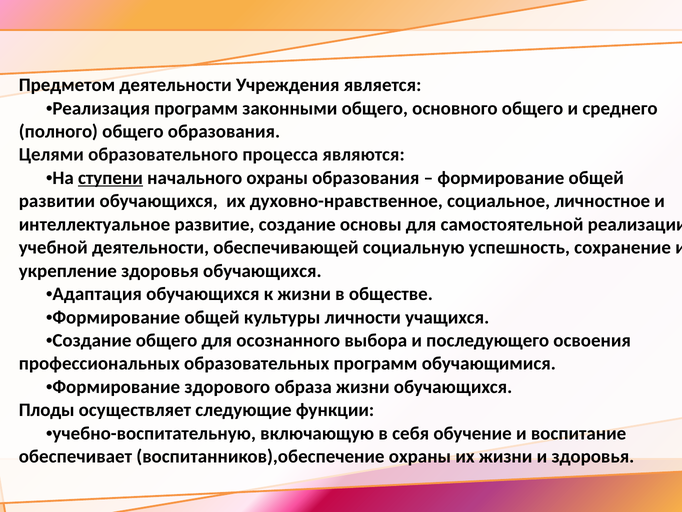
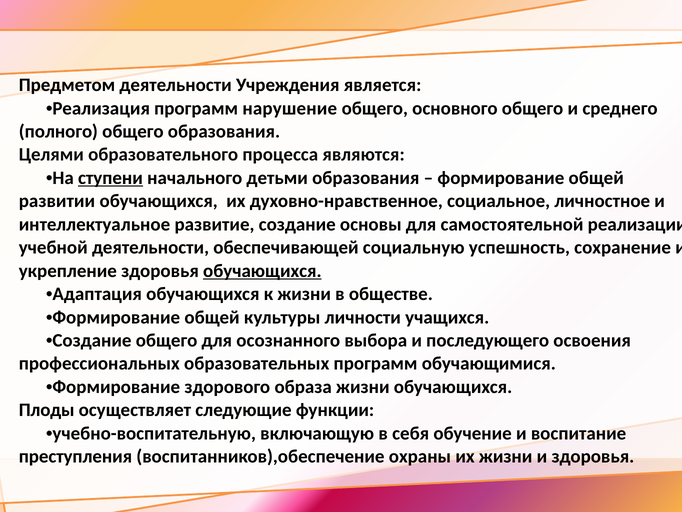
законными: законными -> нарушение
начального охраны: охраны -> детьми
обучающихся at (262, 271) underline: none -> present
обеспечивает: обеспечивает -> преступления
